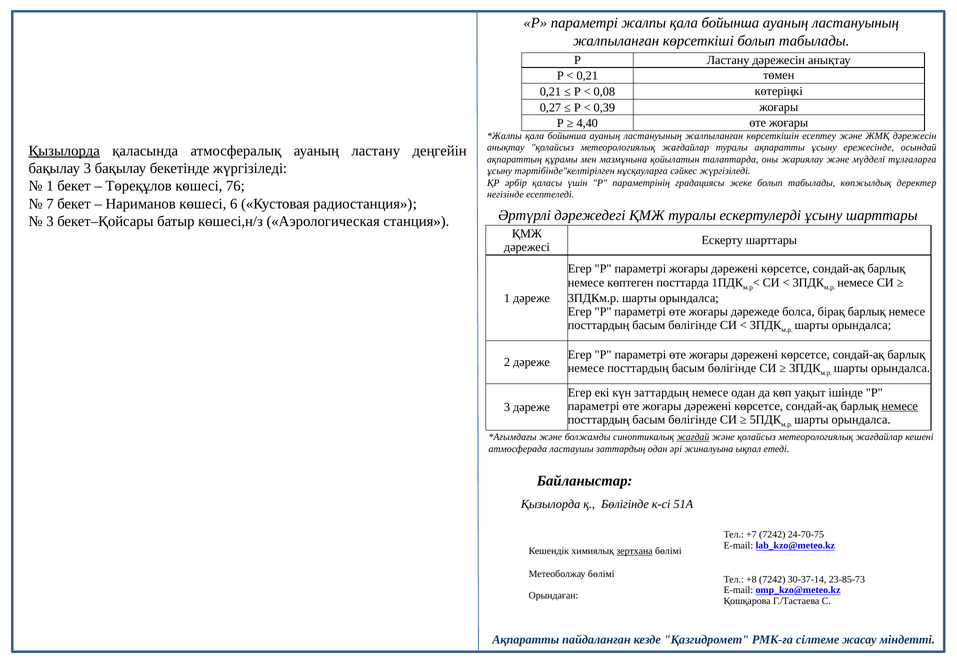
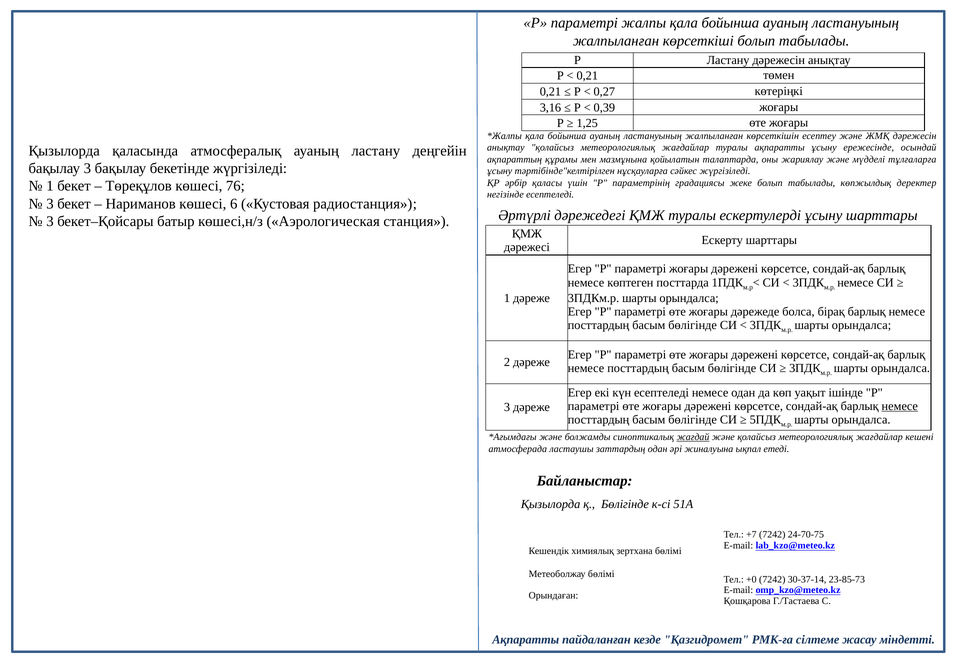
0,08: 0,08 -> 0,27
0,27: 0,27 -> 3,16
4,40: 4,40 -> 1,25
Қызылорда at (64, 151) underline: present -> none
7 at (50, 204): 7 -> 3
күн заттардың: заттардың -> есептеледі
зертхана underline: present -> none
+8: +8 -> +0
